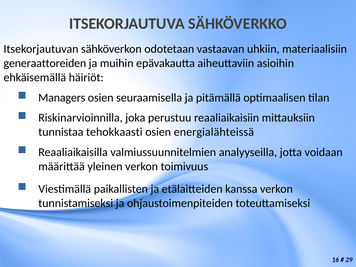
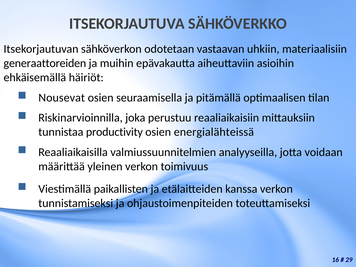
Managers: Managers -> Nousevat
tehokkaasti: tehokkaasti -> productivity
